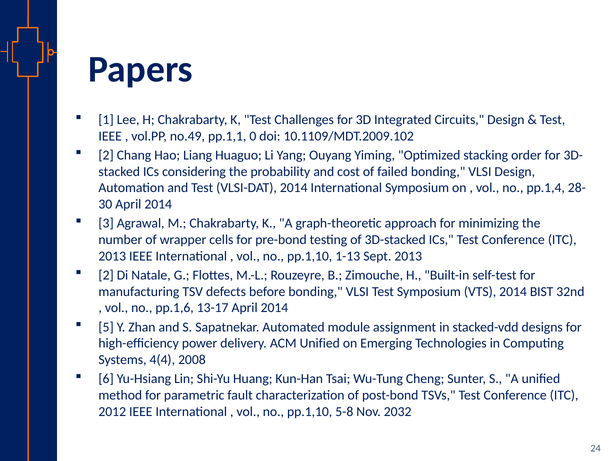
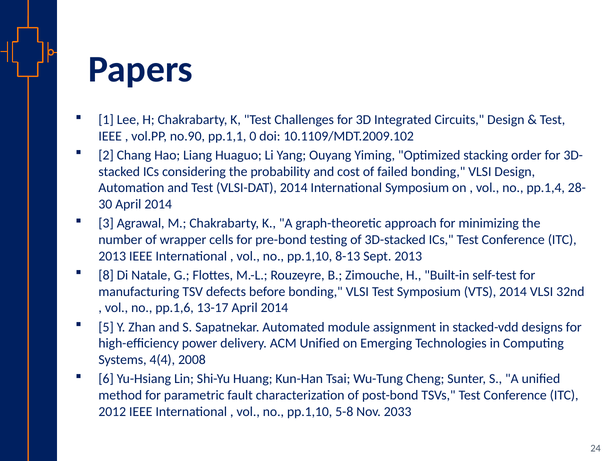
no.49: no.49 -> no.90
1-13: 1-13 -> 8-13
2 at (106, 275): 2 -> 8
2014 BIST: BIST -> VLSI
2032: 2032 -> 2033
